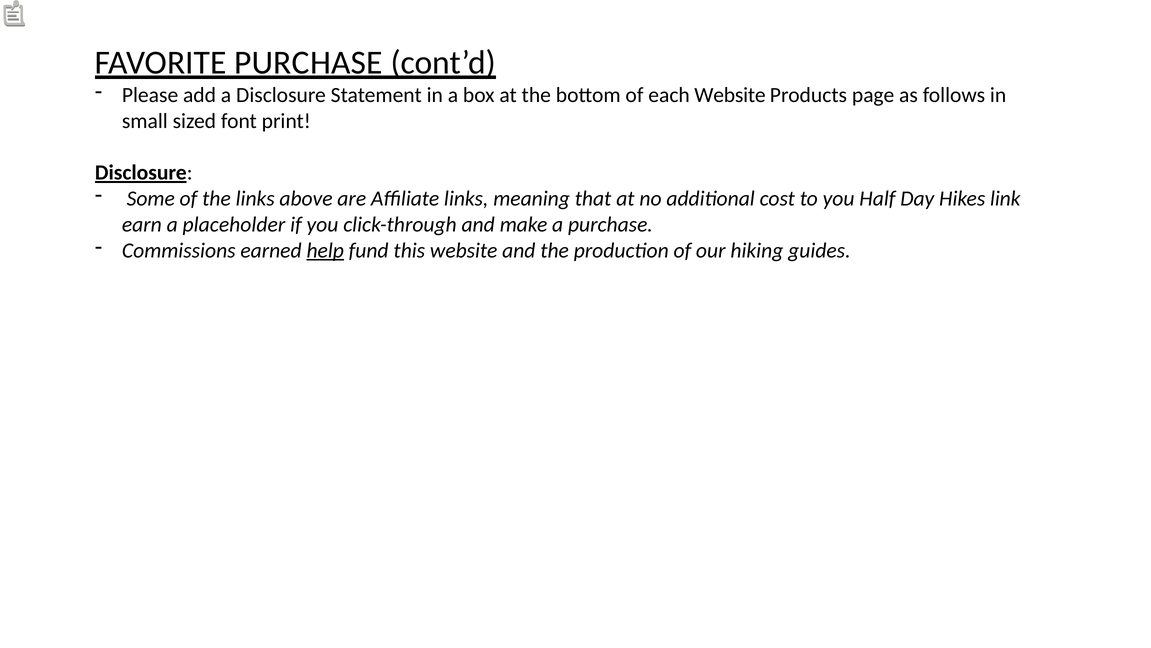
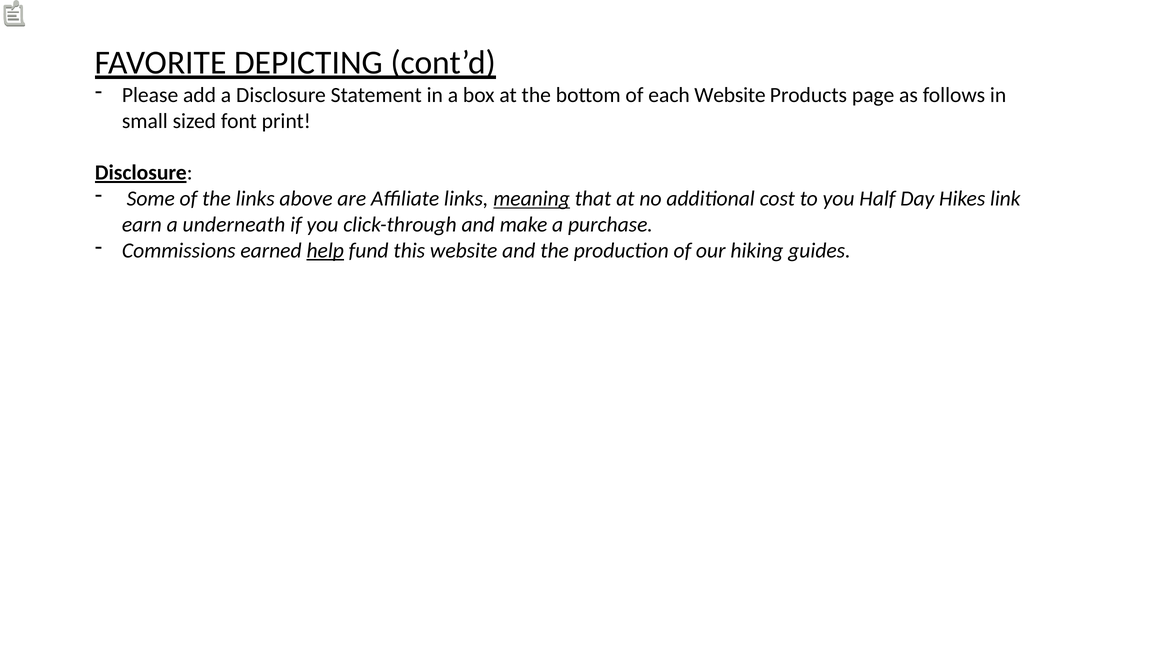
FAVORITE PURCHASE: PURCHASE -> DEPICTING
meaning underline: none -> present
placeholder: placeholder -> underneath
